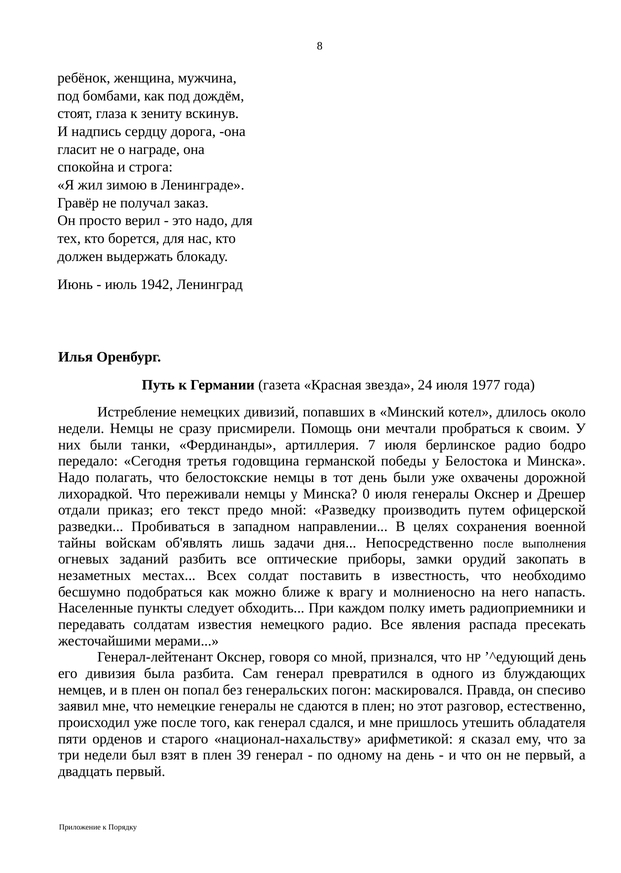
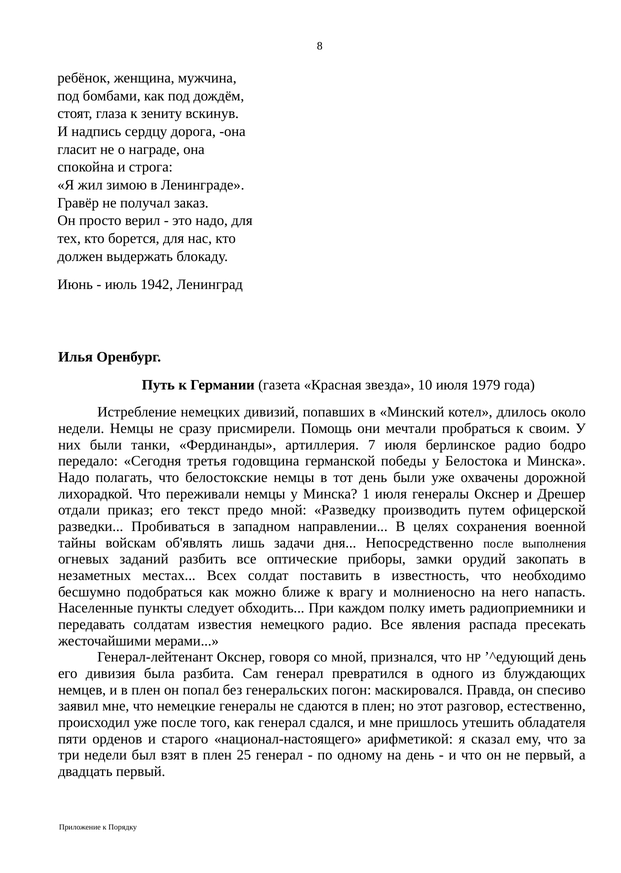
24: 24 -> 10
1977: 1977 -> 1979
0: 0 -> 1
национал-нахальству: национал-нахальству -> национал-настоящего
39: 39 -> 25
